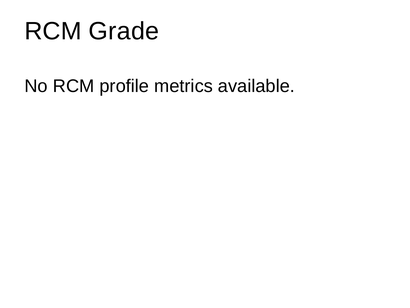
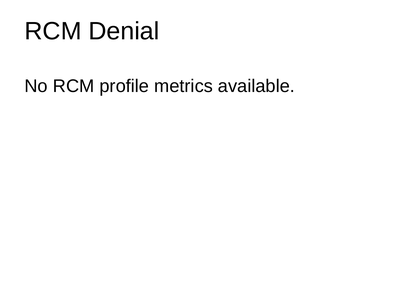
Grade: Grade -> Denial
